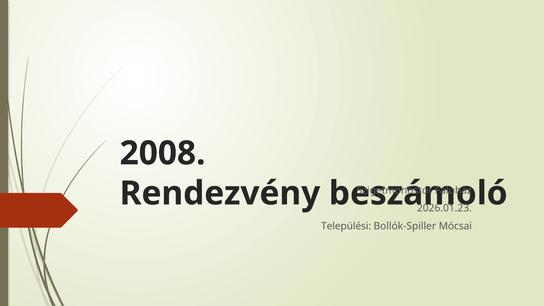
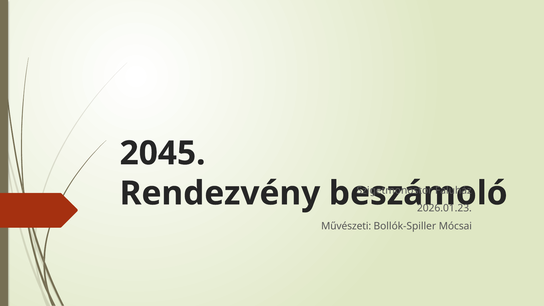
2008: 2008 -> 2045
Települési: Települési -> Művészeti
